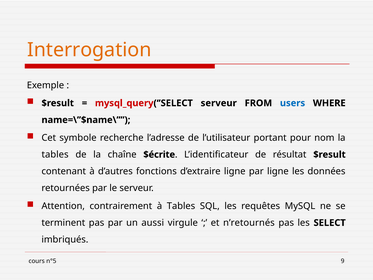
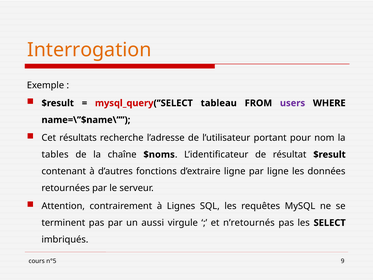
mysql_query(‘’SELECT serveur: serveur -> tableau
users colour: blue -> purple
symbole: symbole -> résultats
$écrite: $écrite -> $noms
à Tables: Tables -> Lignes
